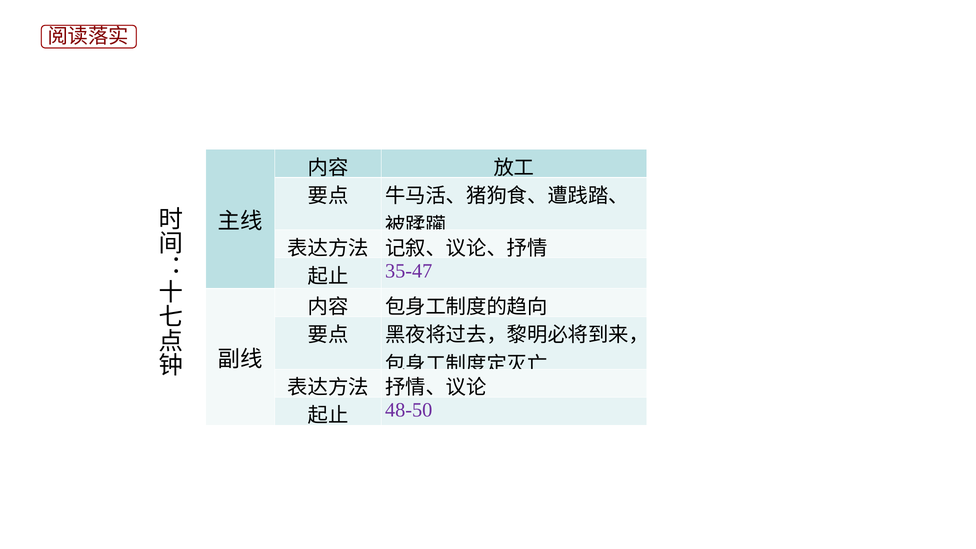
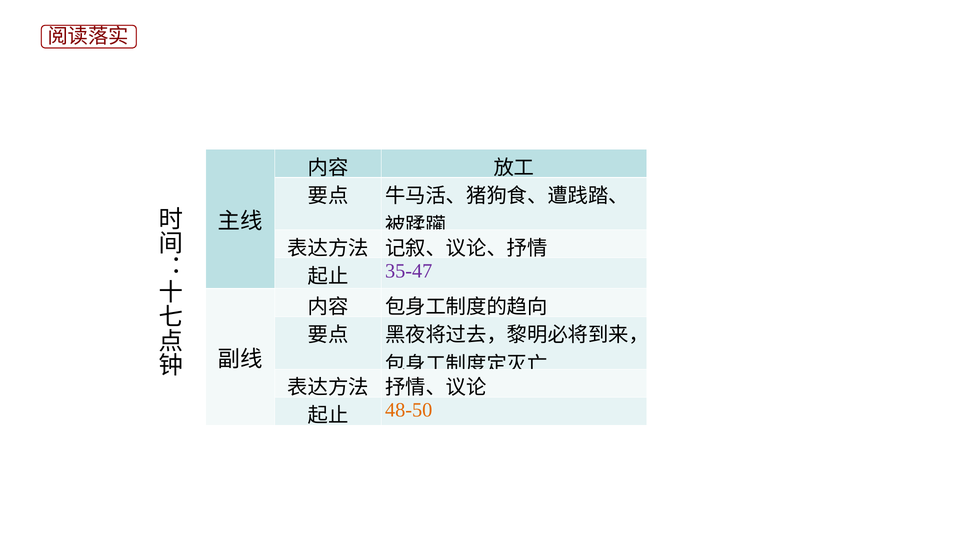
48-50 colour: purple -> orange
